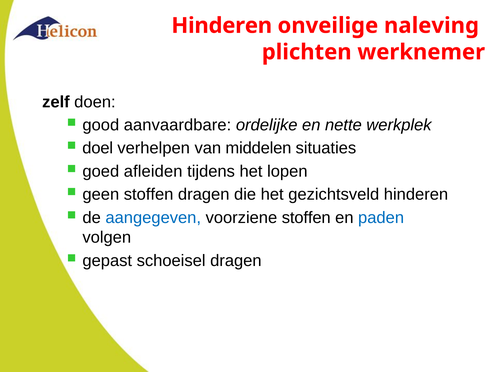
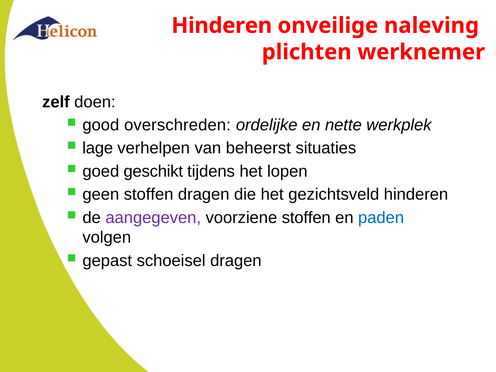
aanvaardbare: aanvaardbare -> overschreden
doel: doel -> lage
middelen: middelen -> beheerst
afleiden: afleiden -> geschikt
aangegeven colour: blue -> purple
